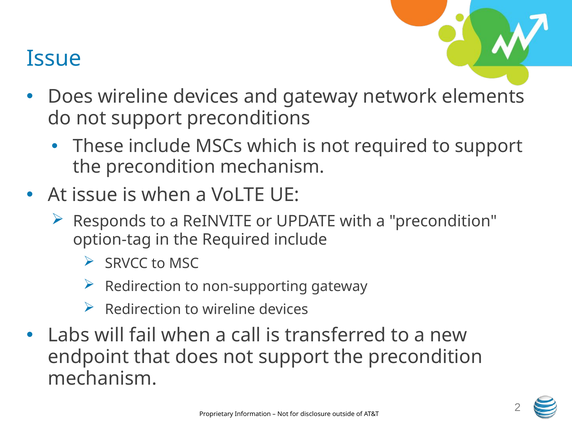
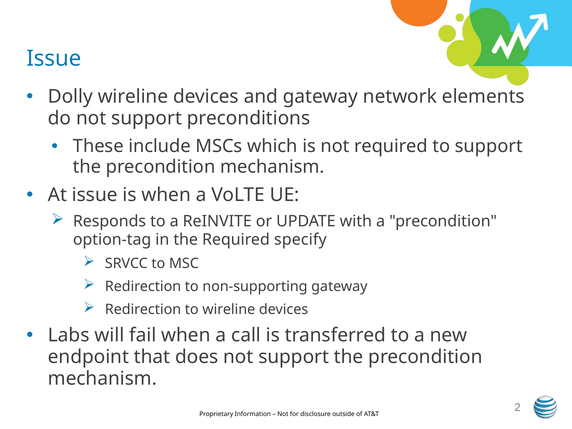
Does at (70, 96): Does -> Dolly
Required include: include -> specify
